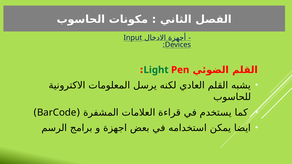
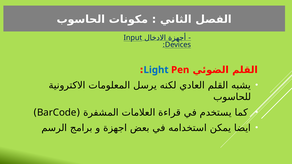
Light colour: green -> blue
